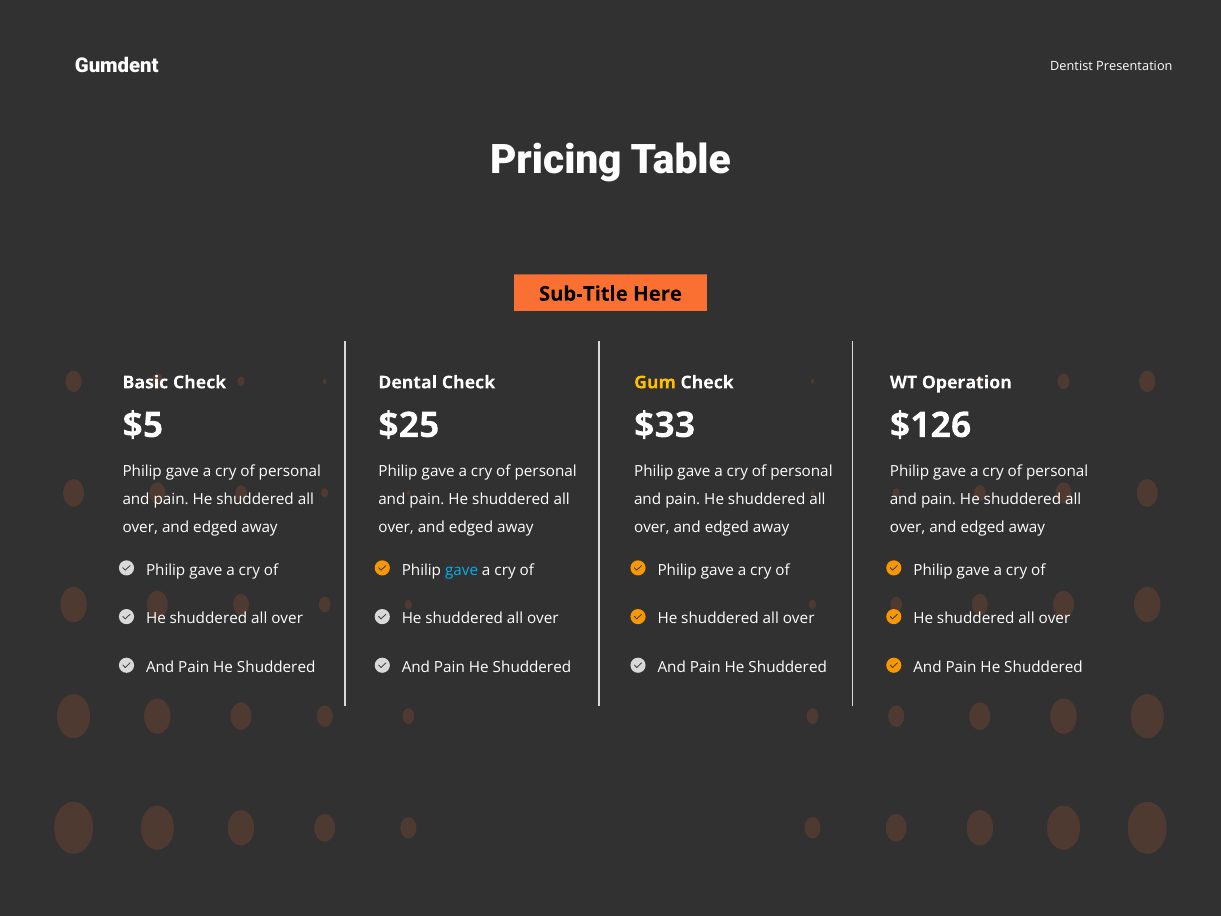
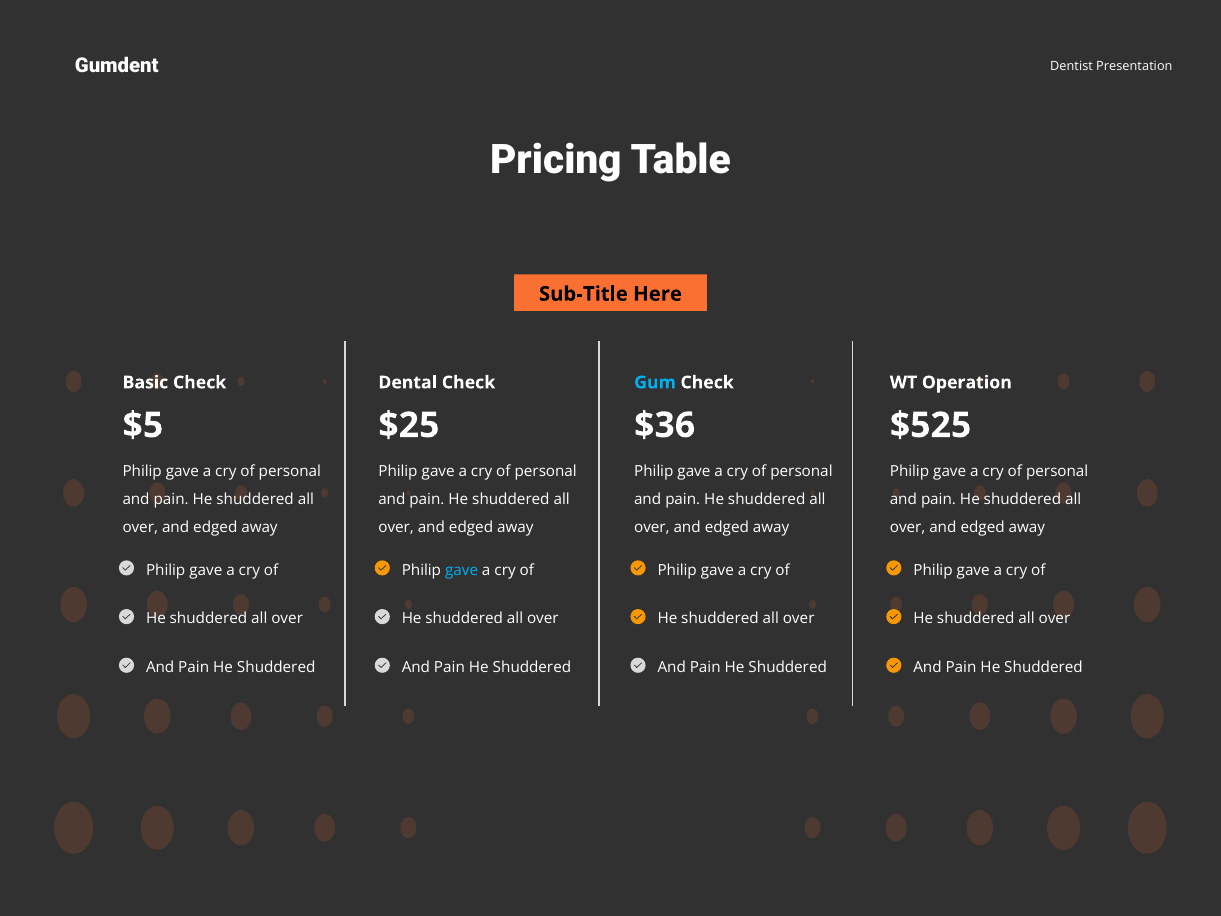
Gum colour: yellow -> light blue
$33: $33 -> $36
$126: $126 -> $525
